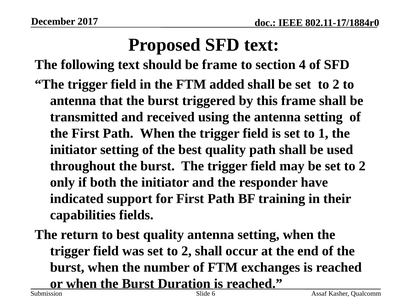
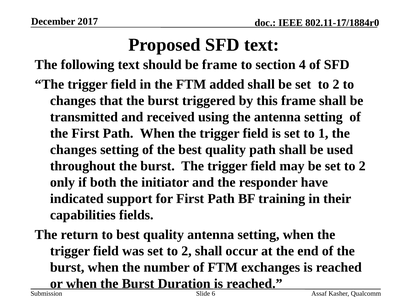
antenna at (73, 101): antenna -> changes
initiator at (73, 150): initiator -> changes
